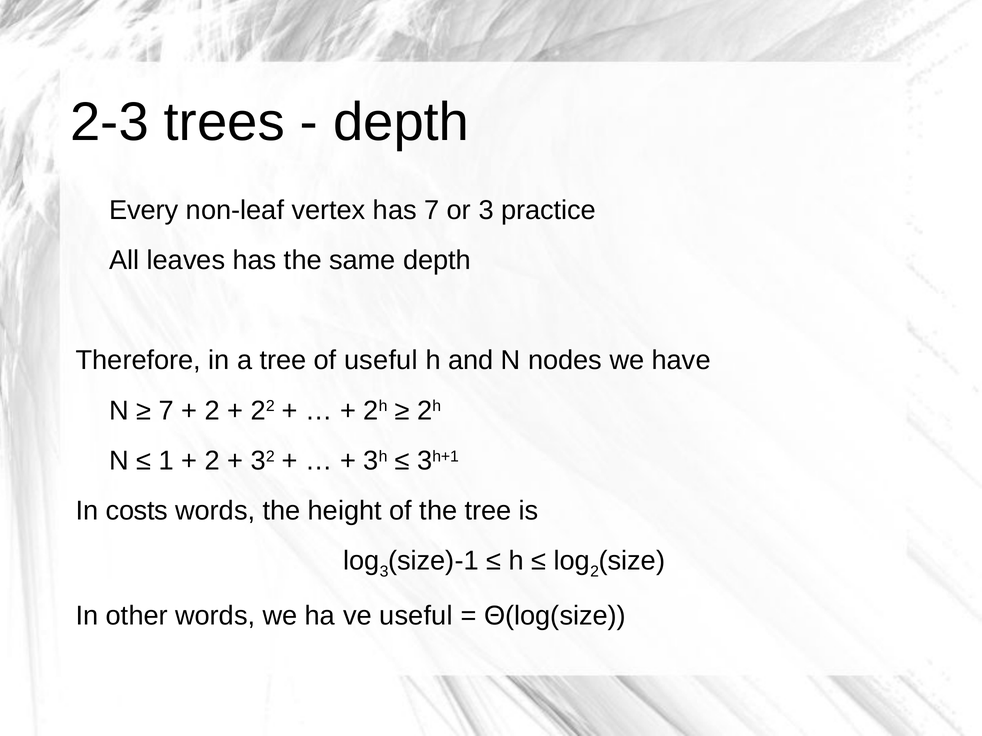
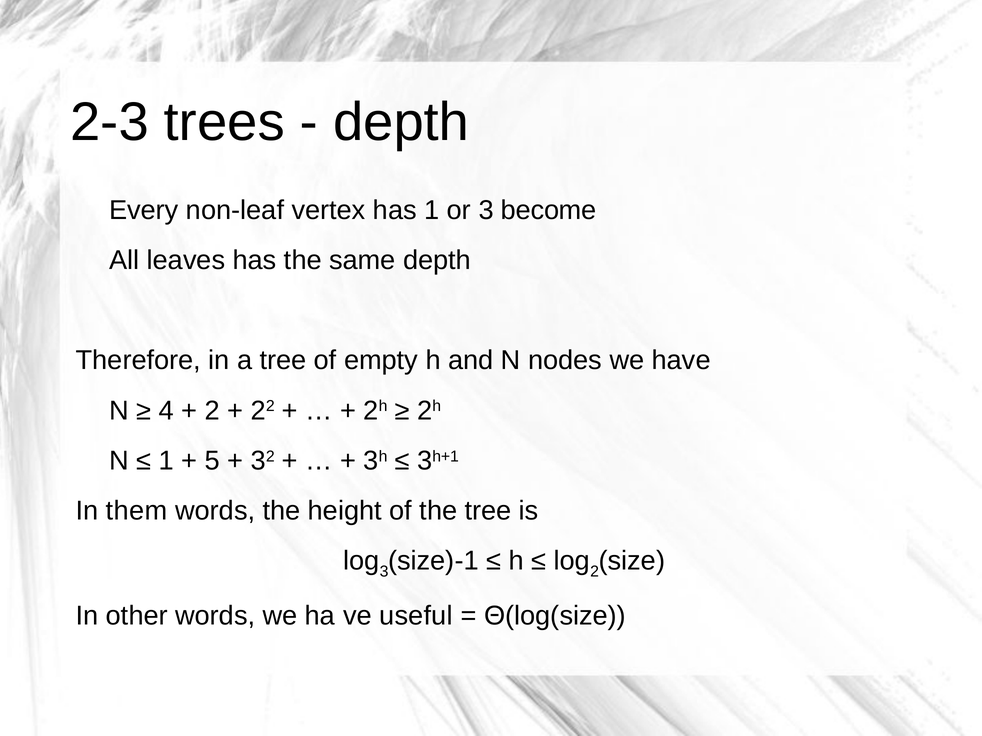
has 7: 7 -> 1
practice: practice -> become
of useful: useful -> empty
7 at (166, 411): 7 -> 4
2 at (212, 461): 2 -> 5
costs: costs -> them
